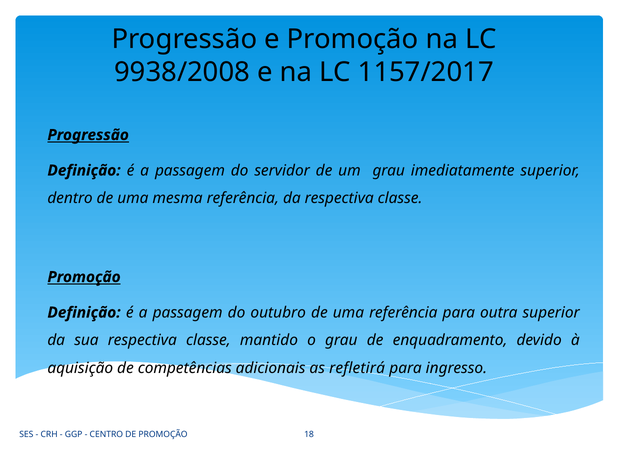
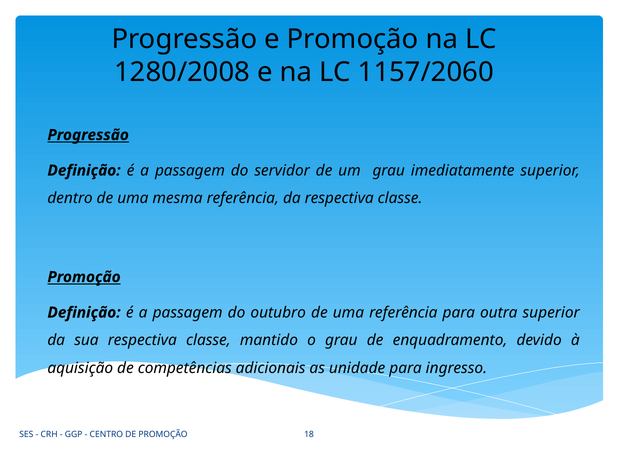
9938/2008: 9938/2008 -> 1280/2008
1157/2017: 1157/2017 -> 1157/2060
refletirá: refletirá -> unidade
